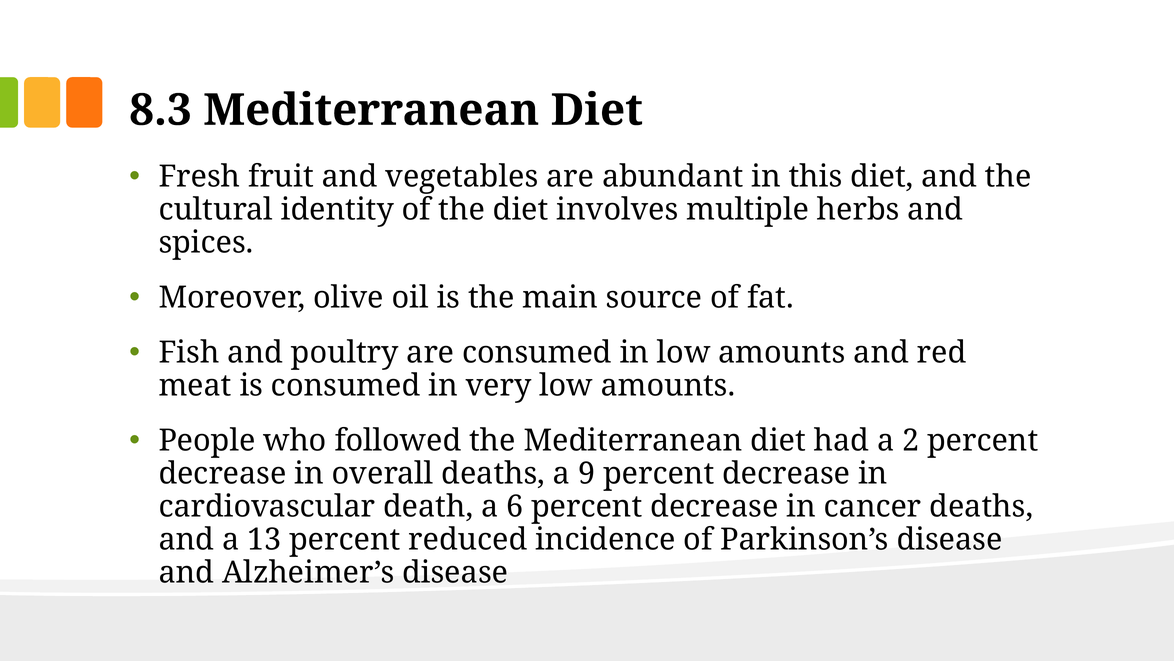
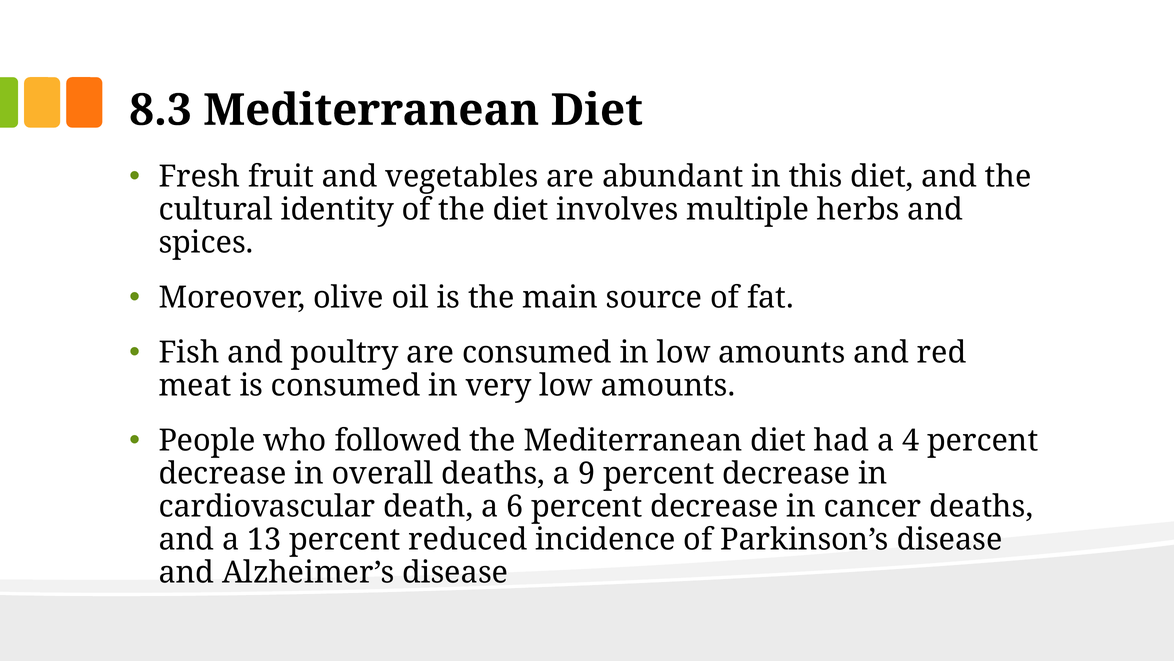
2: 2 -> 4
